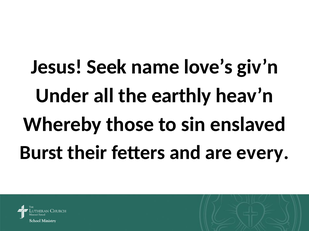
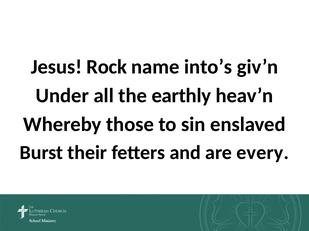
Seek: Seek -> Rock
love’s: love’s -> into’s
